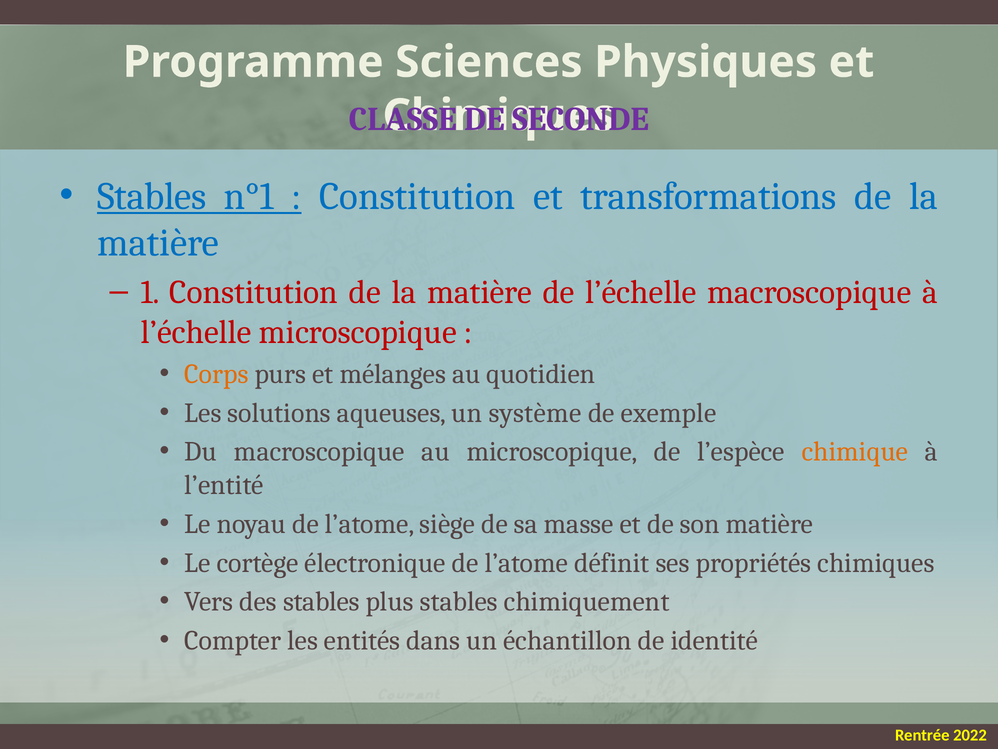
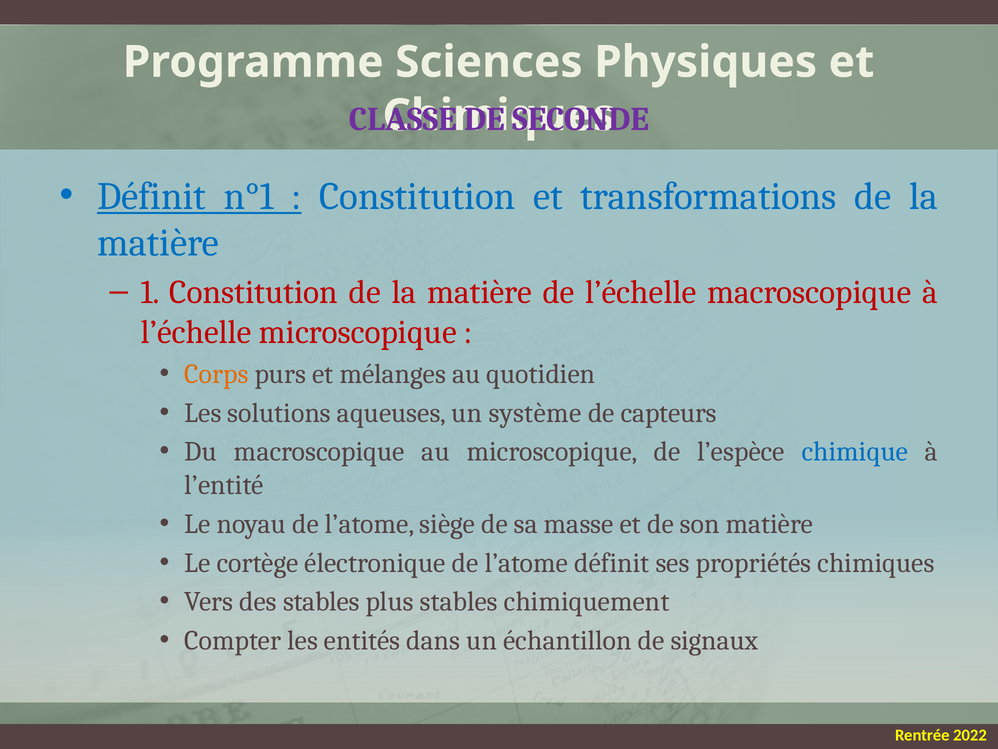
Stables at (152, 196): Stables -> Définit
exemple: exemple -> capteurs
chimique colour: orange -> blue
identité: identité -> signaux
